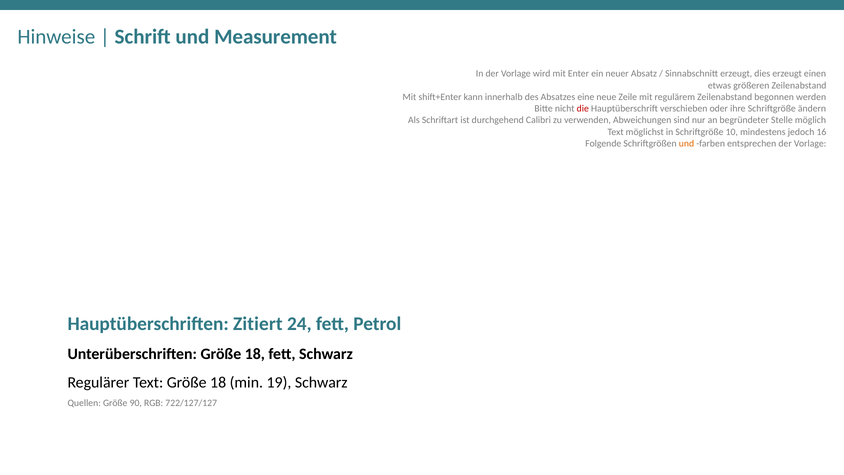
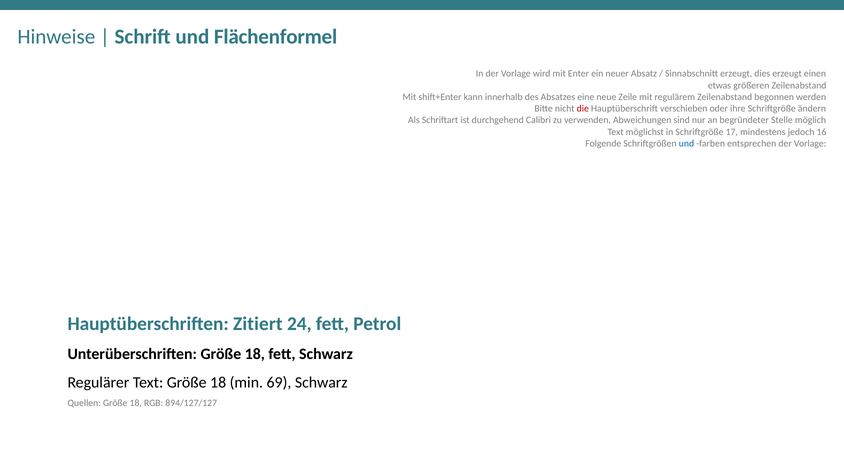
Measurement: Measurement -> Flächenformel
10: 10 -> 17
und at (686, 143) colour: orange -> blue
19: 19 -> 69
Quellen Größe 90: 90 -> 18
722/127/127: 722/127/127 -> 894/127/127
